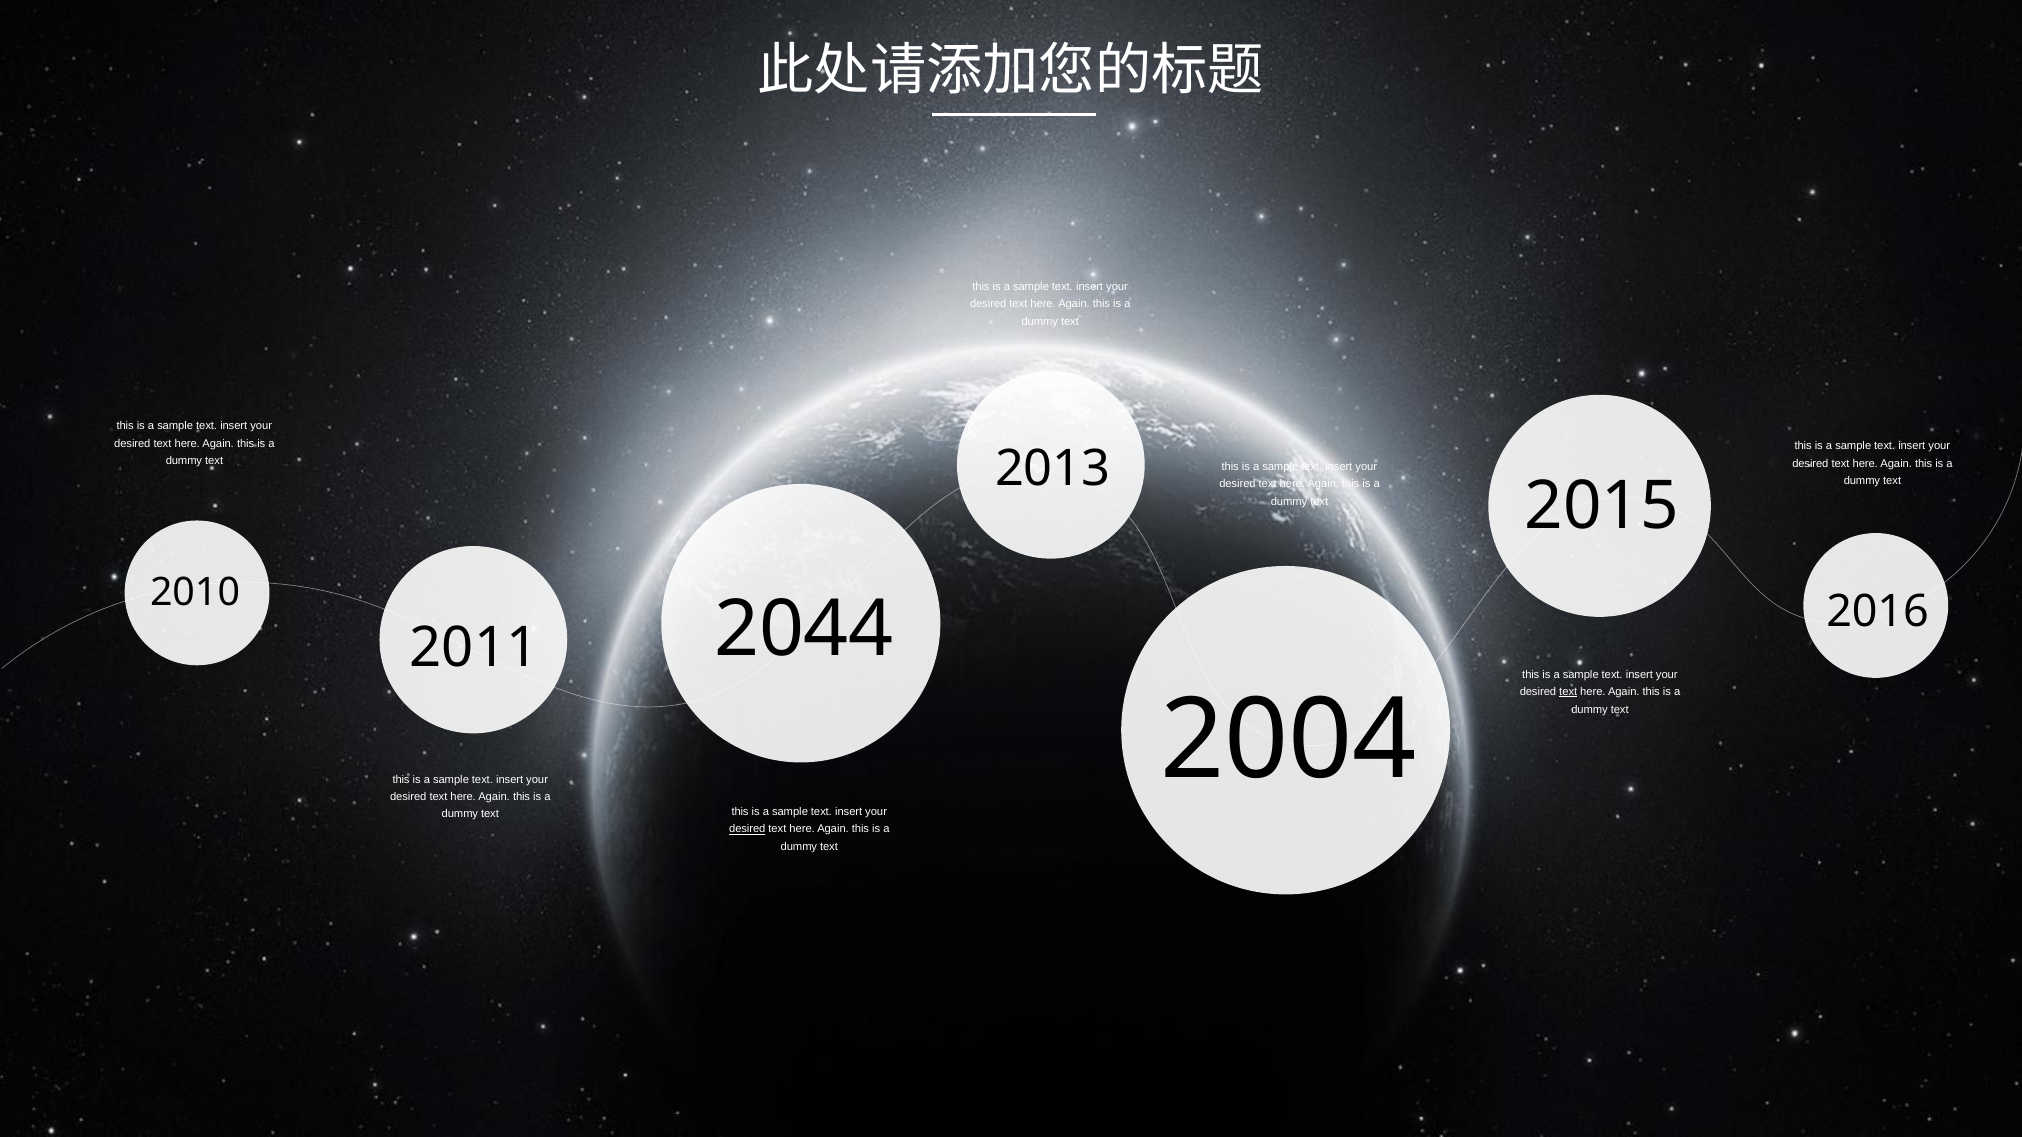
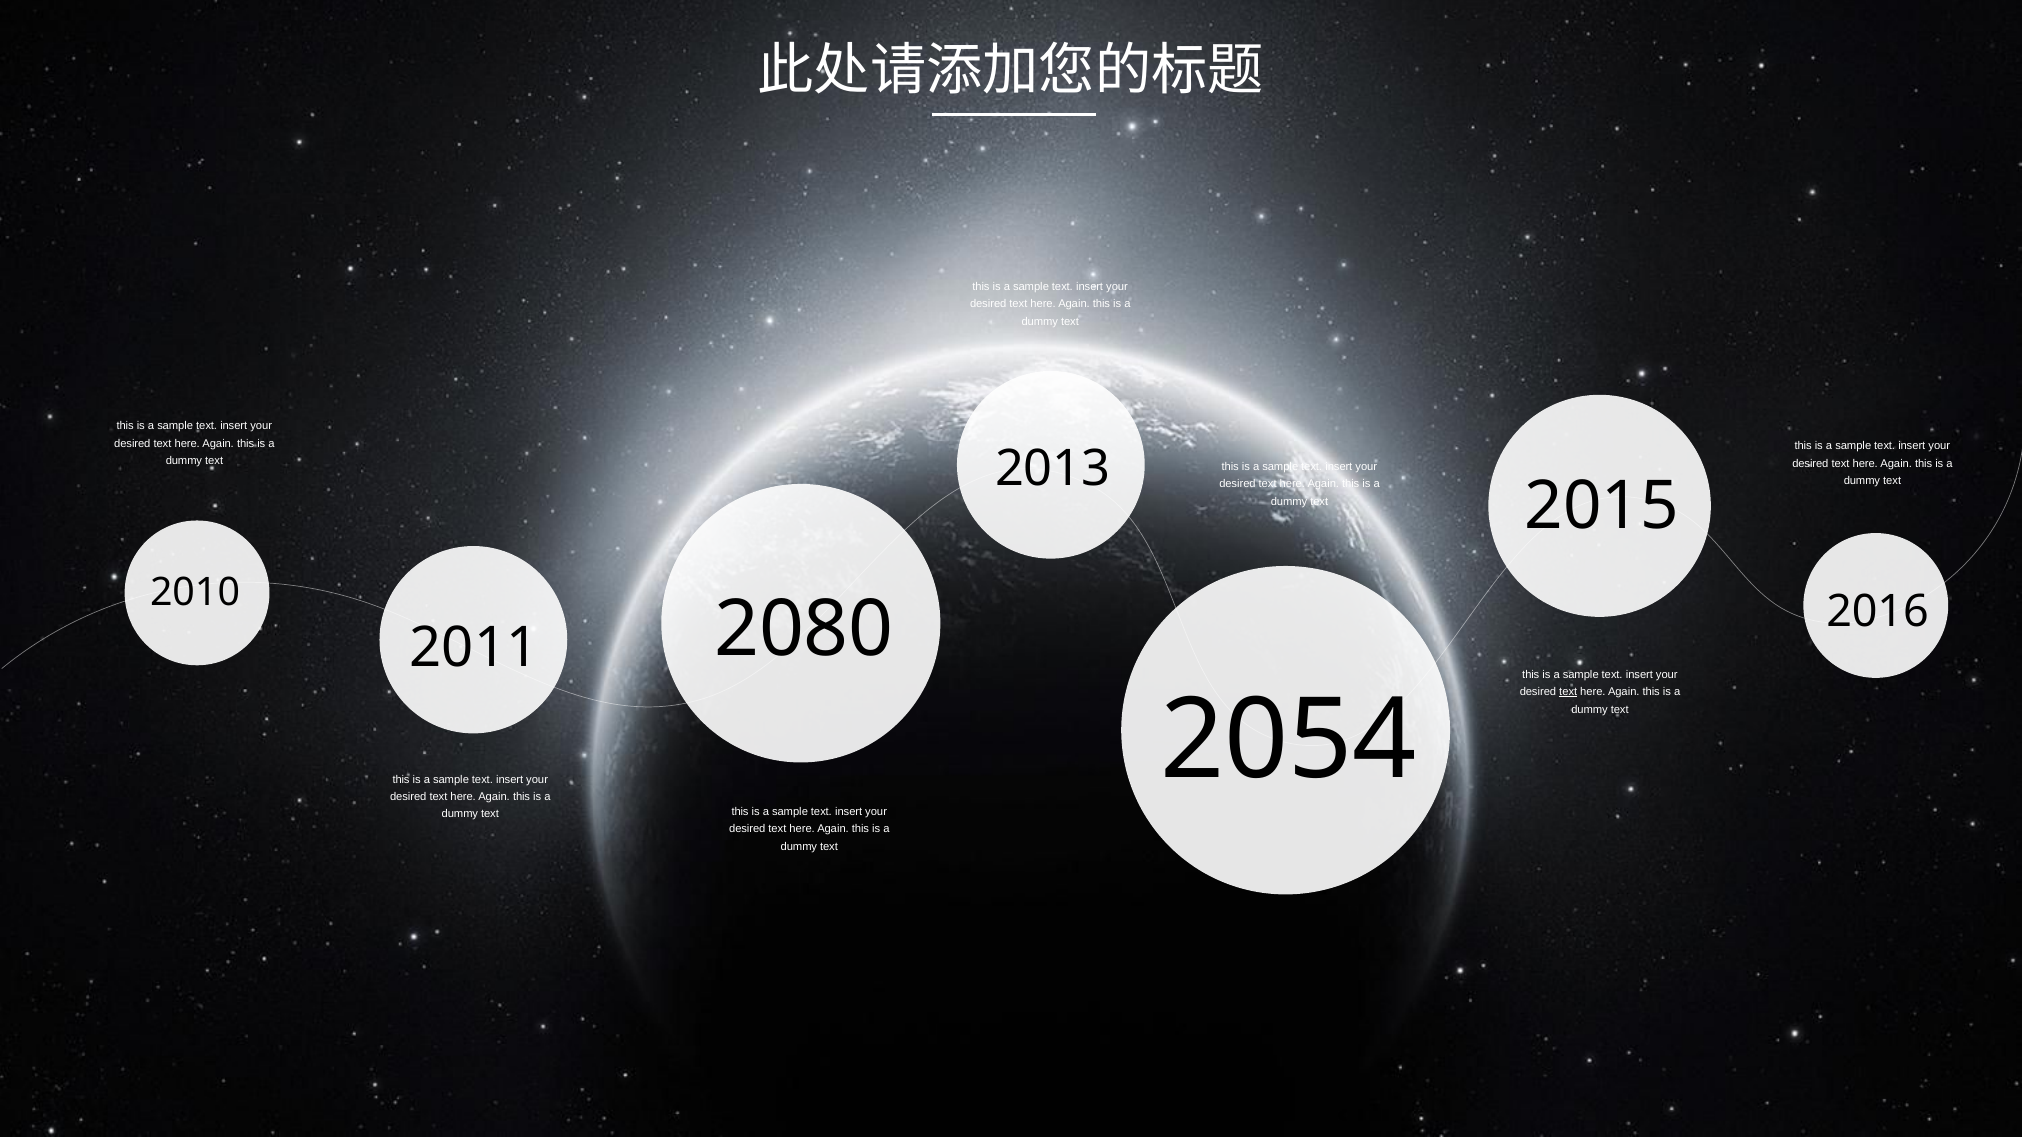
2044: 2044 -> 2080
2004: 2004 -> 2054
desired at (747, 829) underline: present -> none
